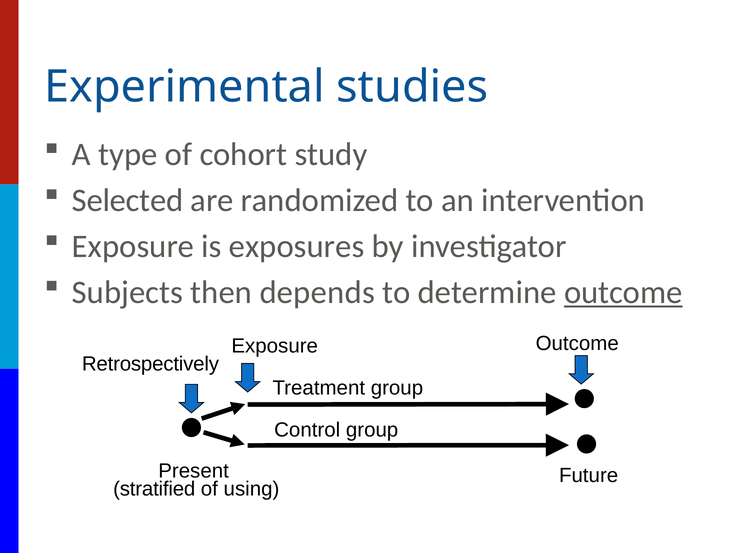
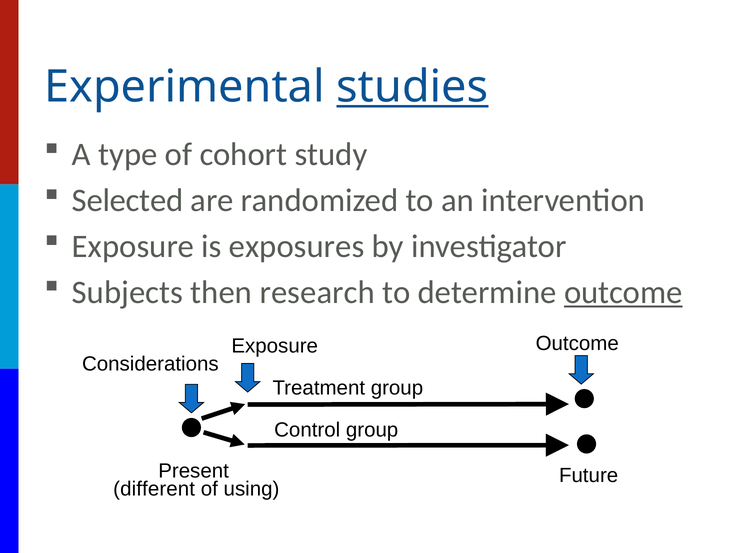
studies underline: none -> present
depends: depends -> research
Retrospectively: Retrospectively -> Considerations
stratified: stratified -> different
